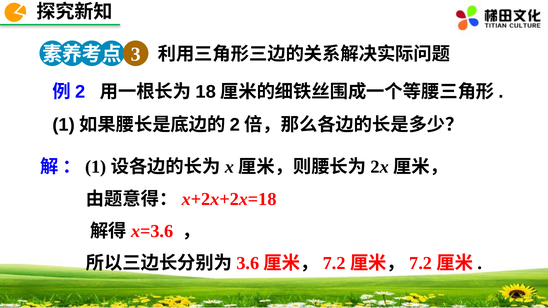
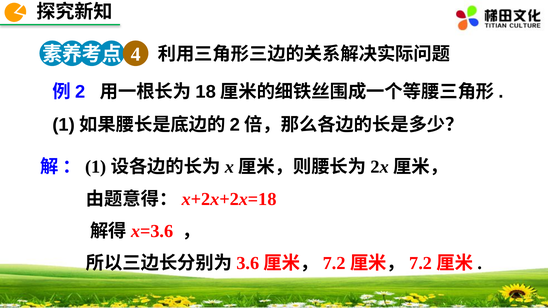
3: 3 -> 4
